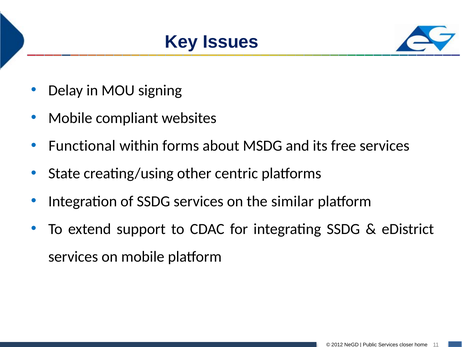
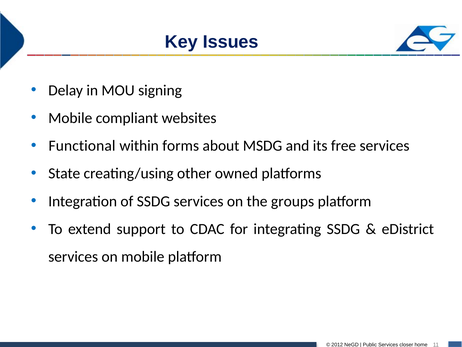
centric: centric -> owned
similar: similar -> groups
